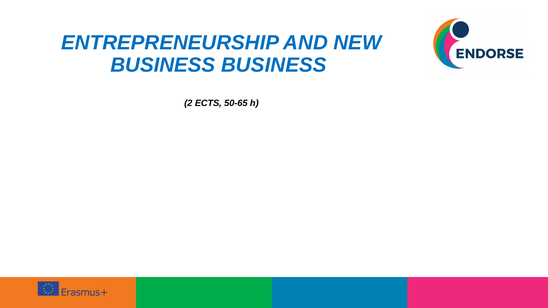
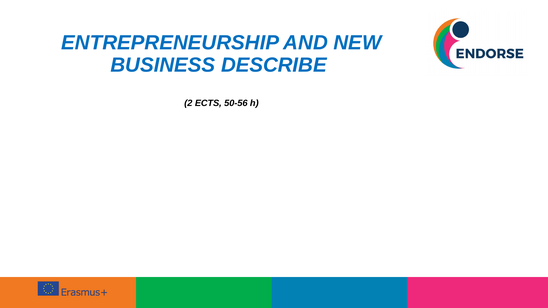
BUSINESS BUSINESS: BUSINESS -> DESCRIBE
50-65: 50-65 -> 50-56
